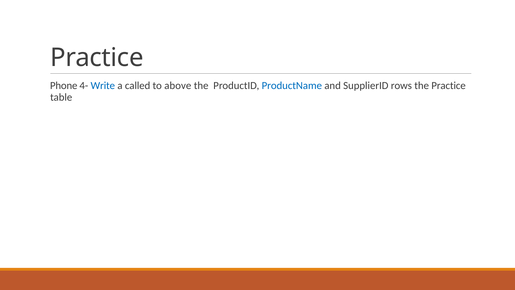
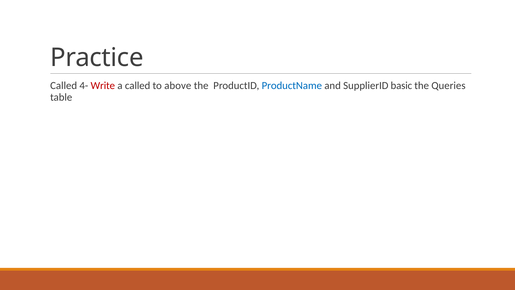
Phone at (64, 86): Phone -> Called
Write colour: blue -> red
rows: rows -> basic
the Practice: Practice -> Queries
